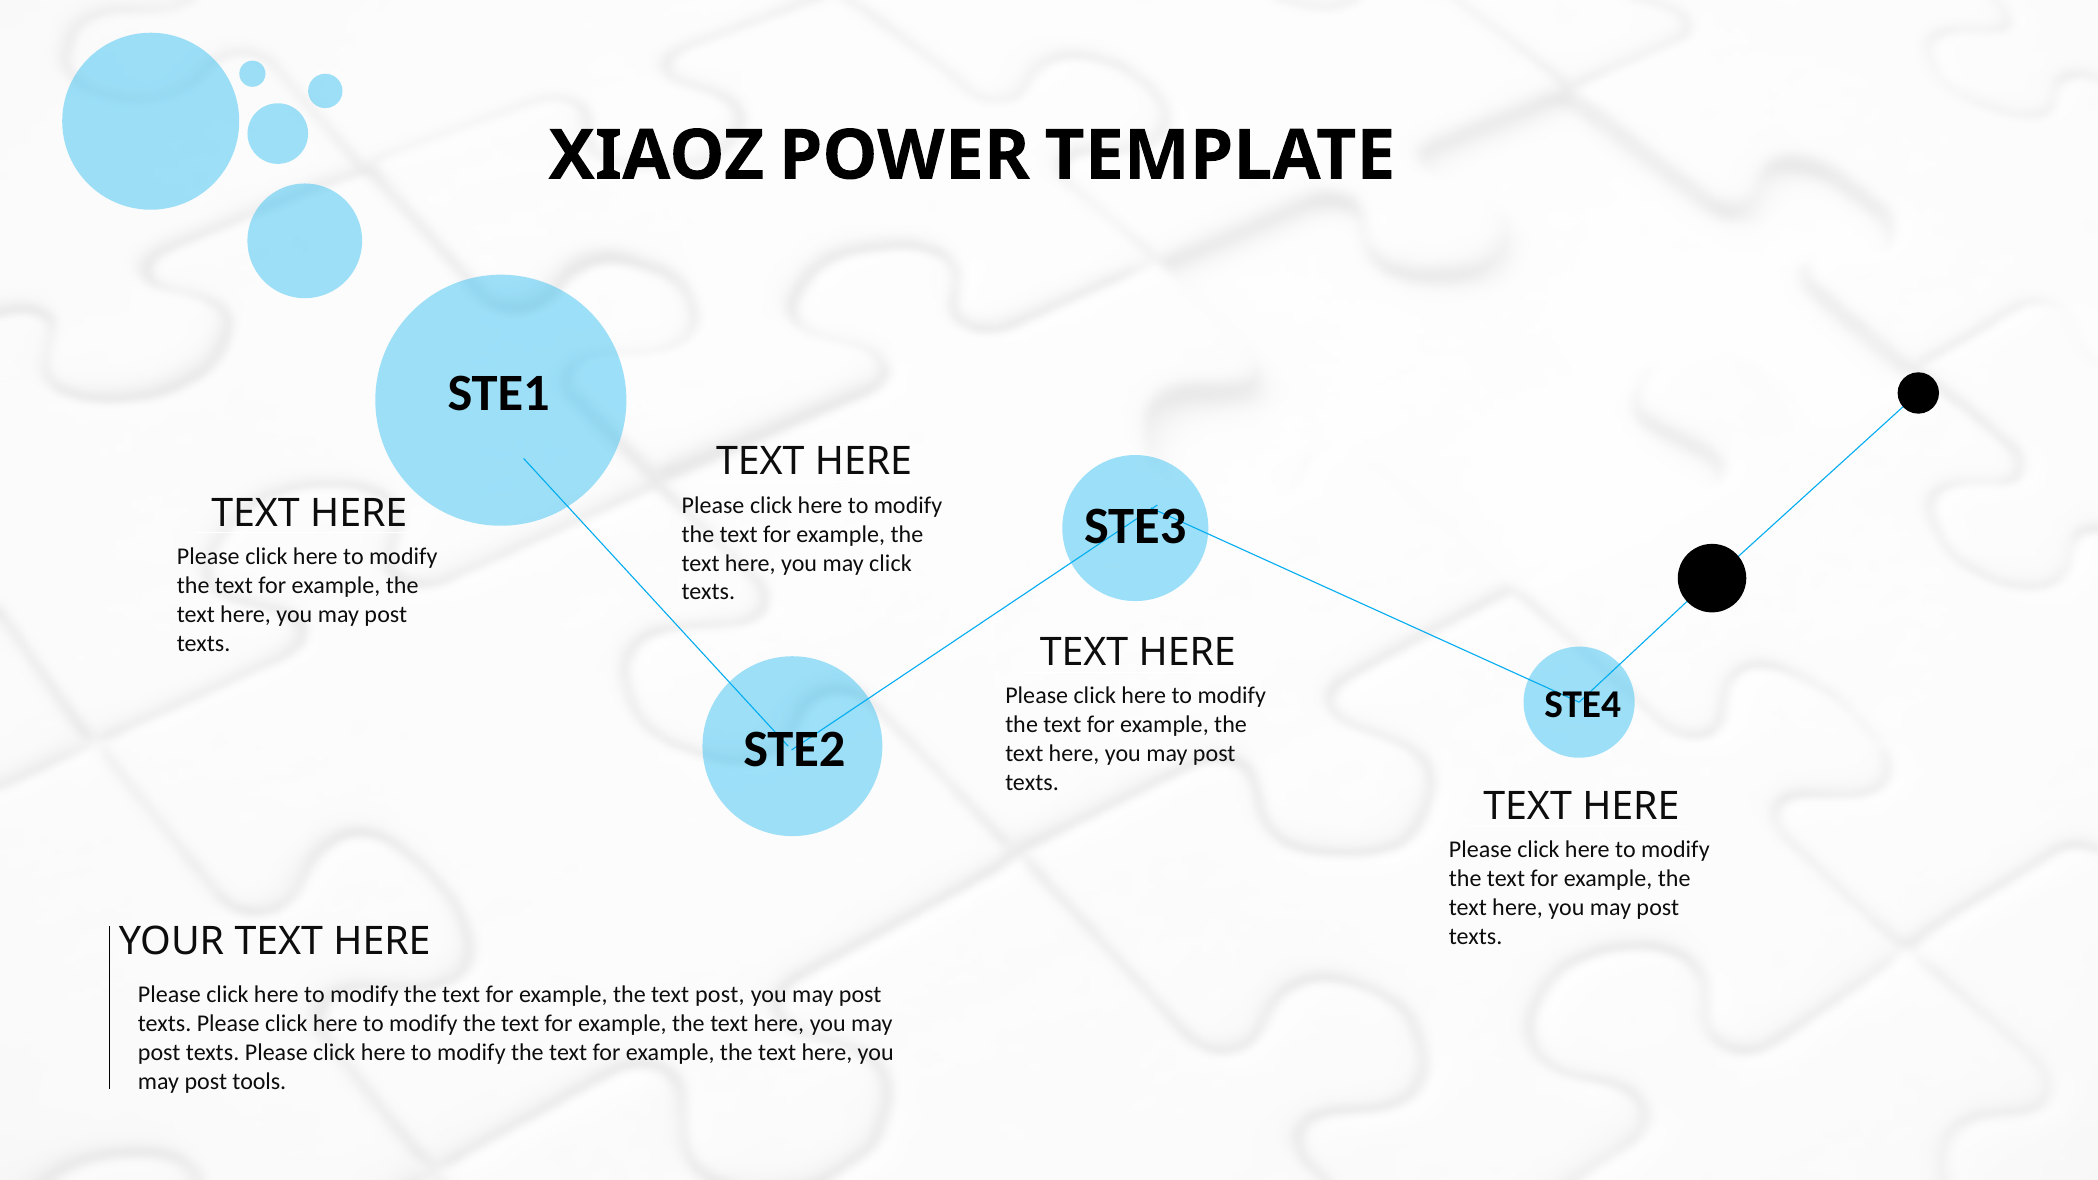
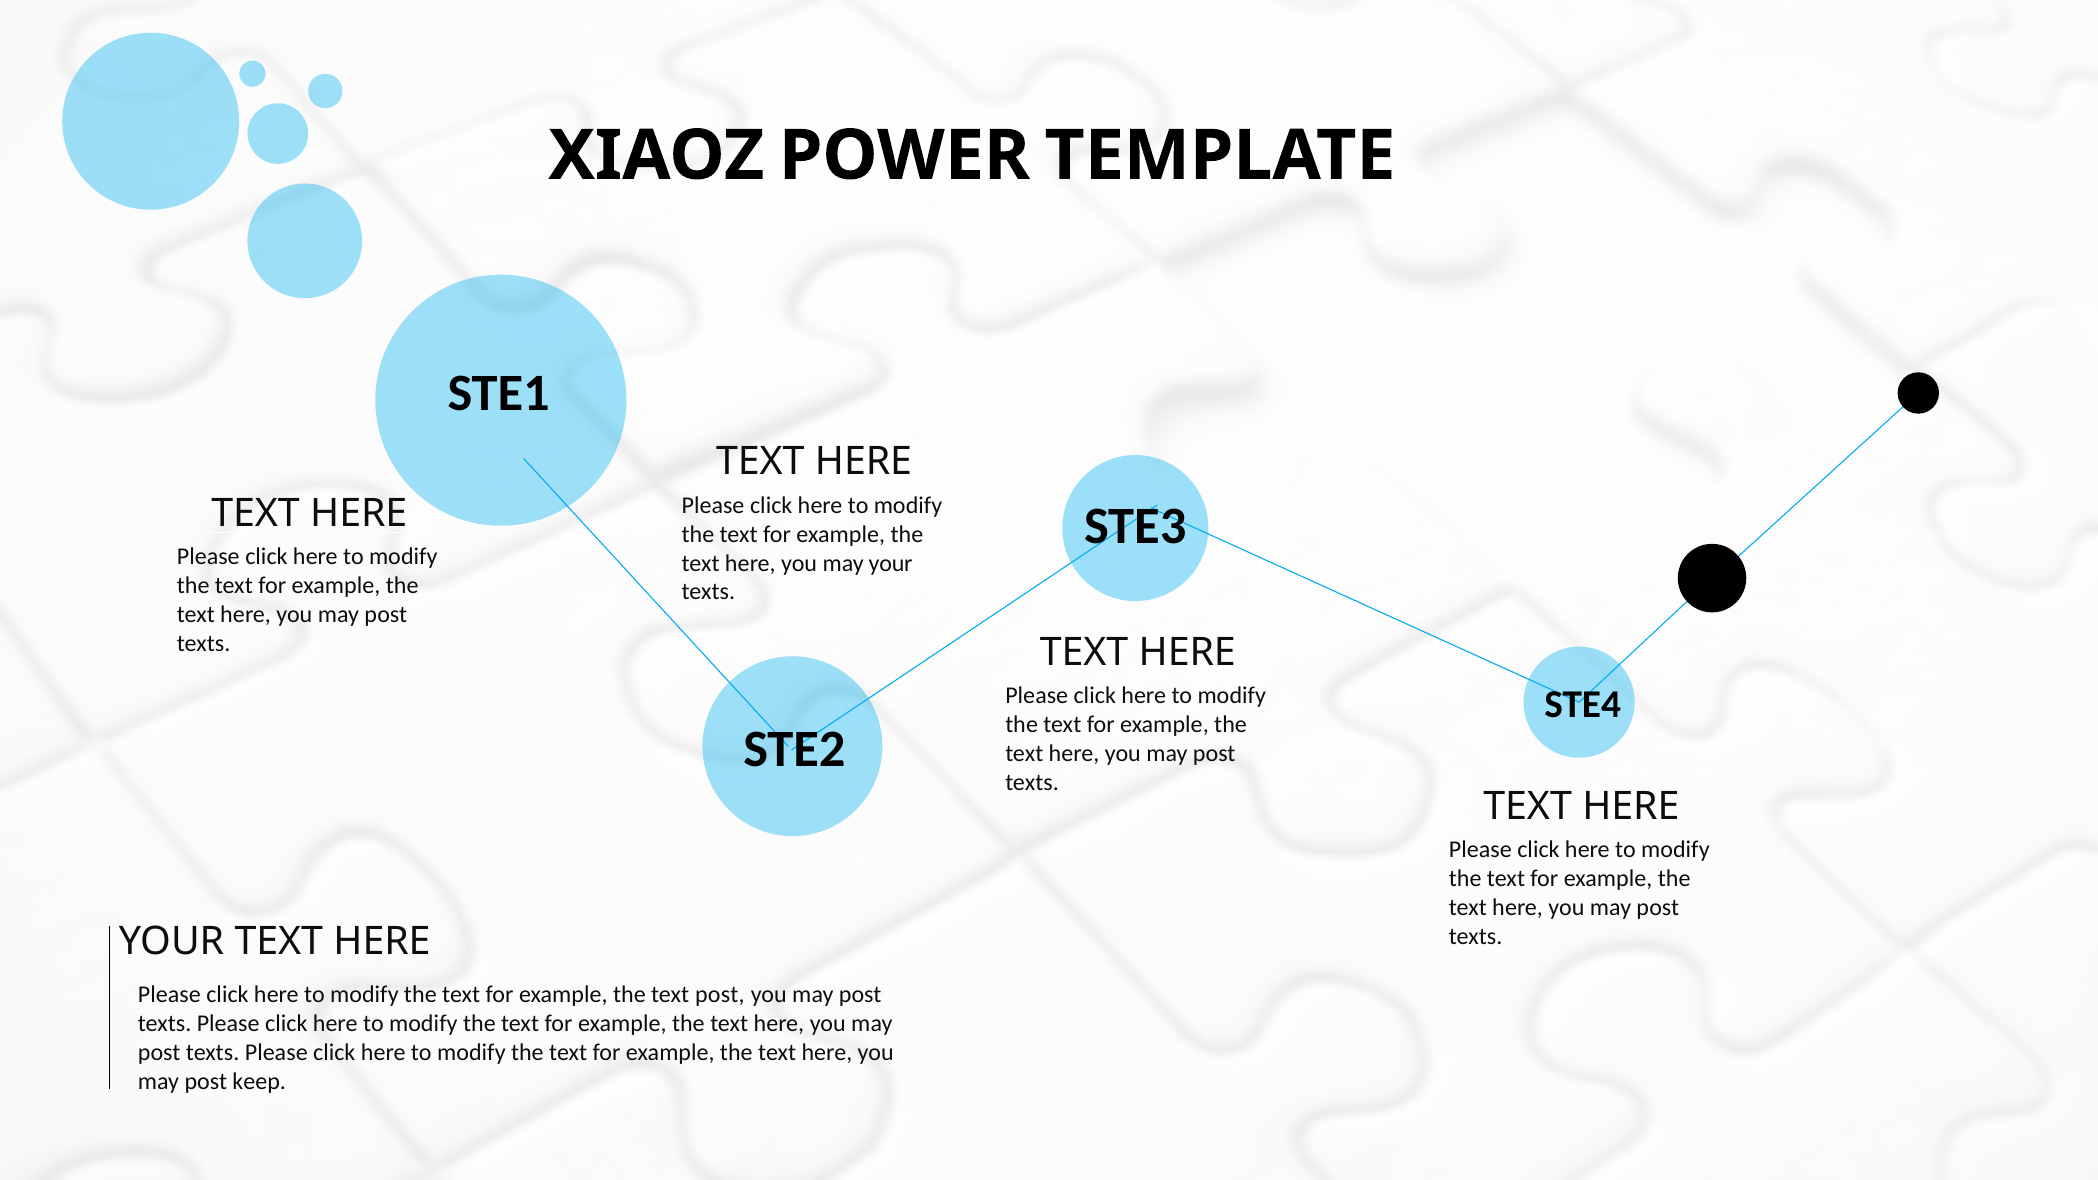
may click: click -> your
tools: tools -> keep
